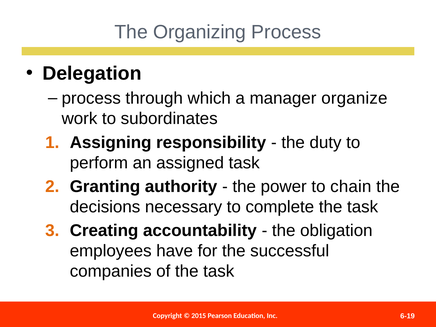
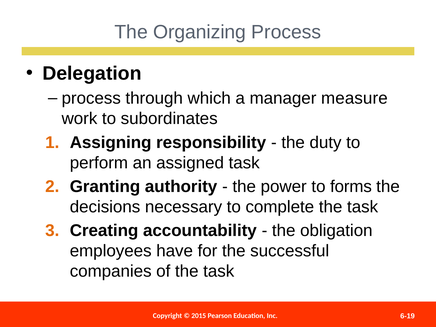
organize: organize -> measure
chain: chain -> forms
